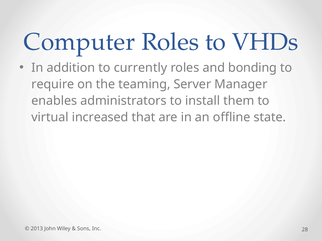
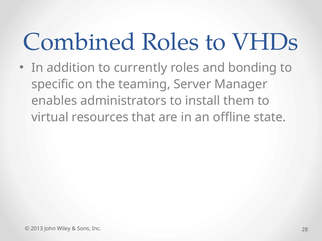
Computer: Computer -> Combined
require: require -> specific
increased: increased -> resources
